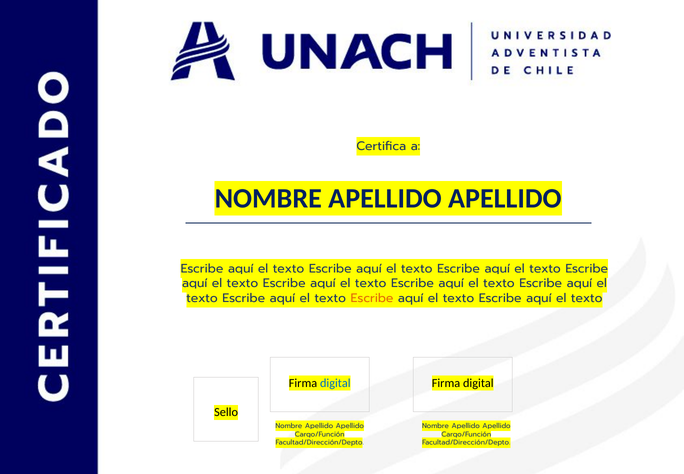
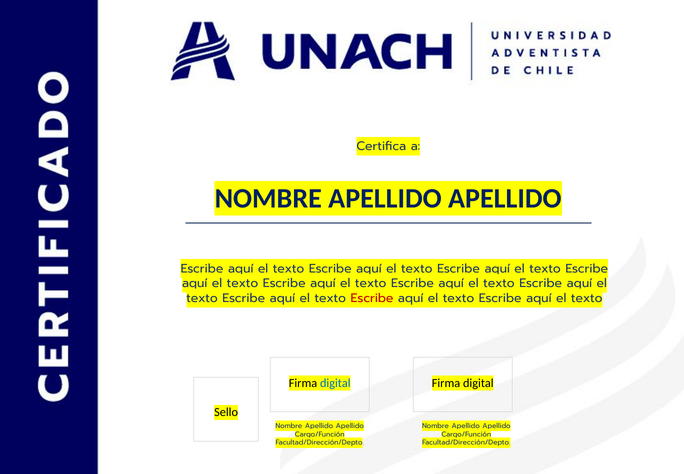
Escribe at (372, 298) colour: orange -> red
